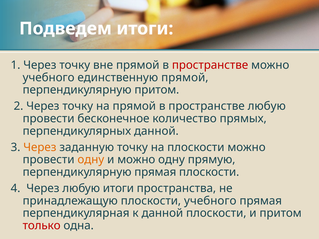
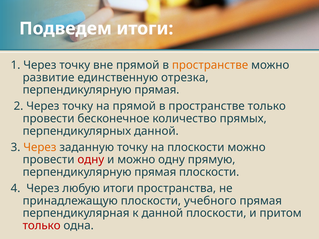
пространстве at (210, 65) colour: red -> orange
учебного at (49, 78): учебного -> развитие
единственную прямой: прямой -> отрезка
притом at (157, 90): притом -> прямая
пространстве любую: любую -> только
одну at (91, 160) colour: orange -> red
